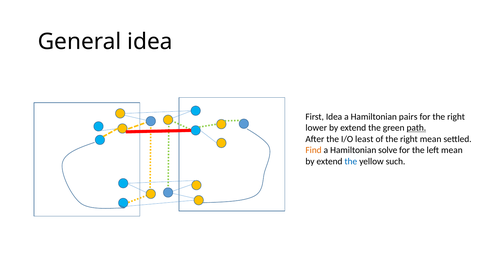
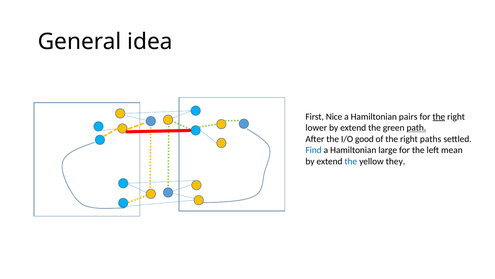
First Idea: Idea -> Nice
the at (439, 116) underline: none -> present
least: least -> good
right mean: mean -> paths
Find colour: orange -> blue
solve: solve -> large
such: such -> they
